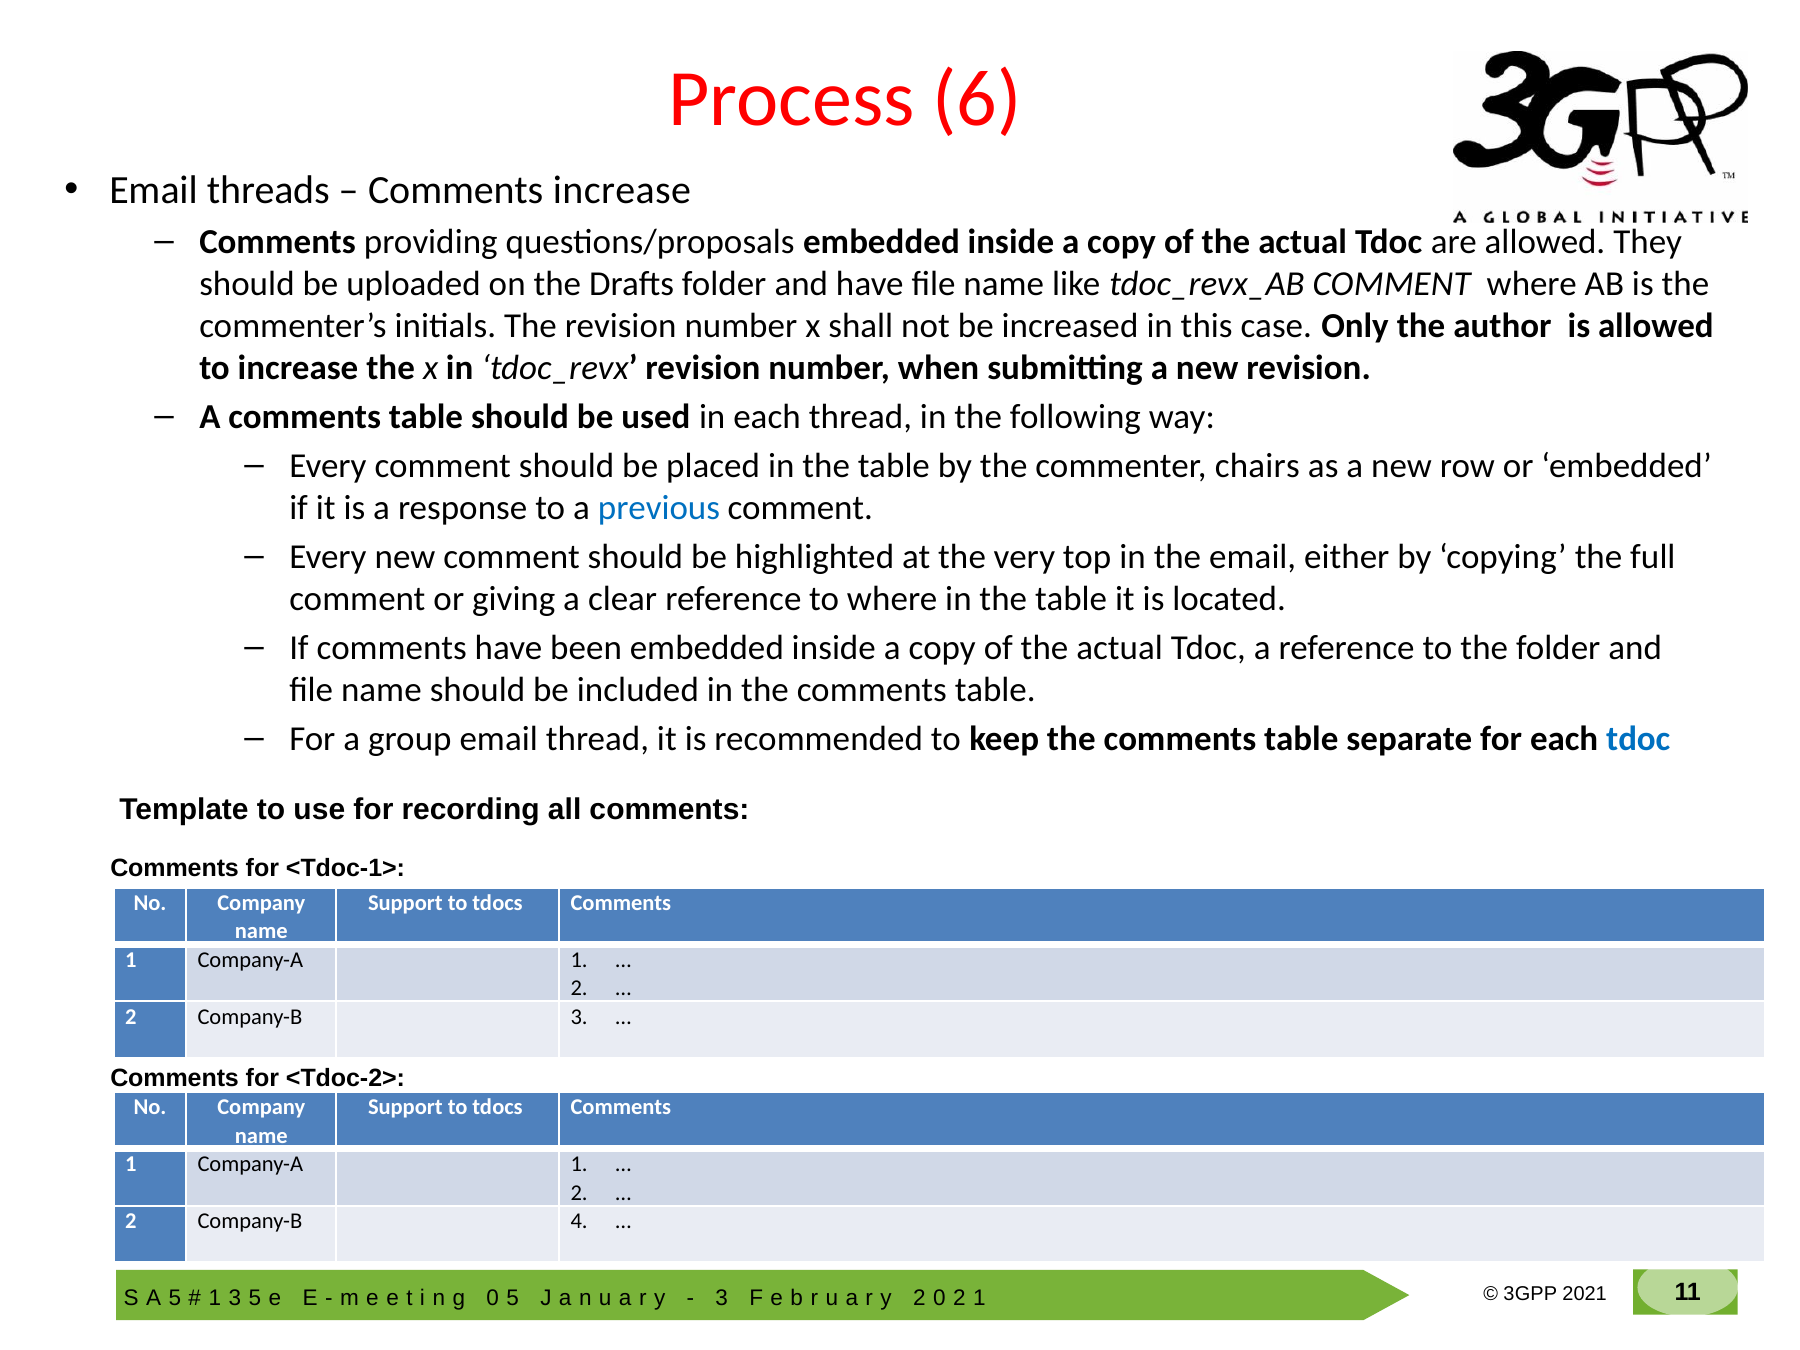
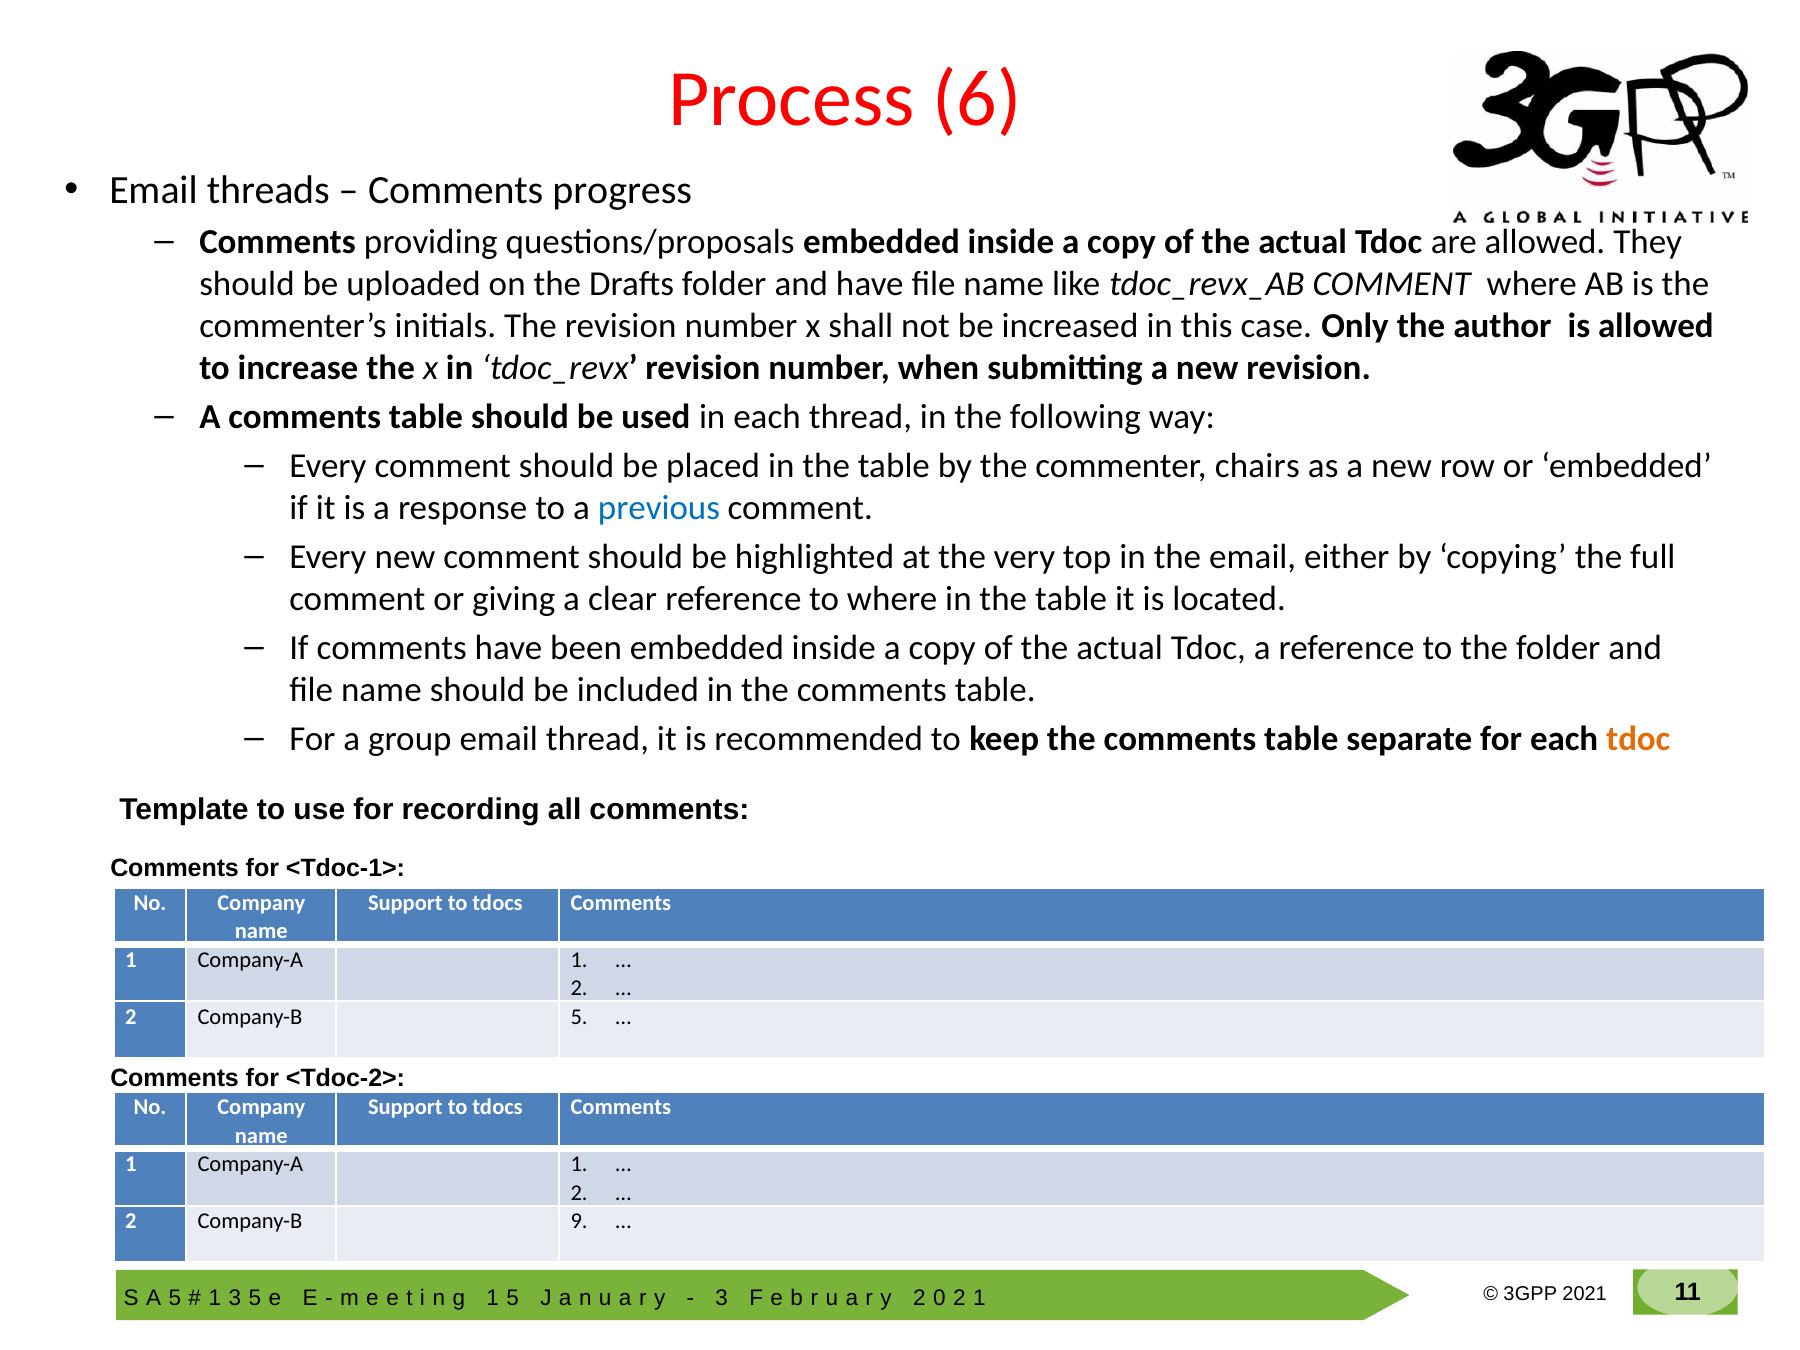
Comments increase: increase -> progress
tdoc at (1638, 739) colour: blue -> orange
Company-B 3: 3 -> 5
4: 4 -> 9
0 at (493, 1298): 0 -> 1
